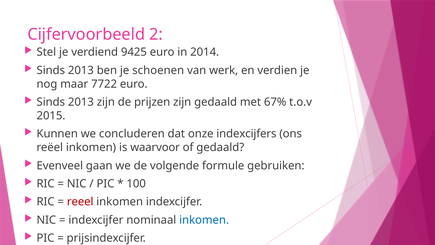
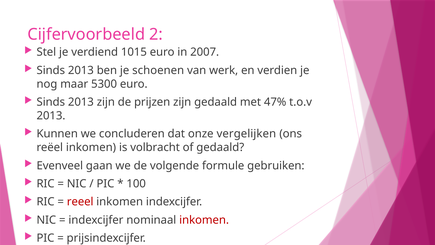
9425: 9425 -> 1015
2014: 2014 -> 2007
7722: 7722 -> 5300
67%: 67% -> 47%
2015 at (51, 116): 2015 -> 2013
indexcijfers: indexcijfers -> vergelijken
waarvoor: waarvoor -> volbracht
inkomen at (204, 220) colour: blue -> red
